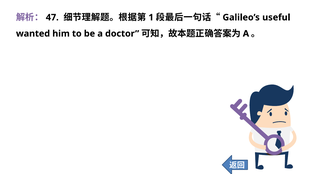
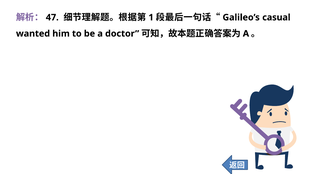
useful: useful -> casual
